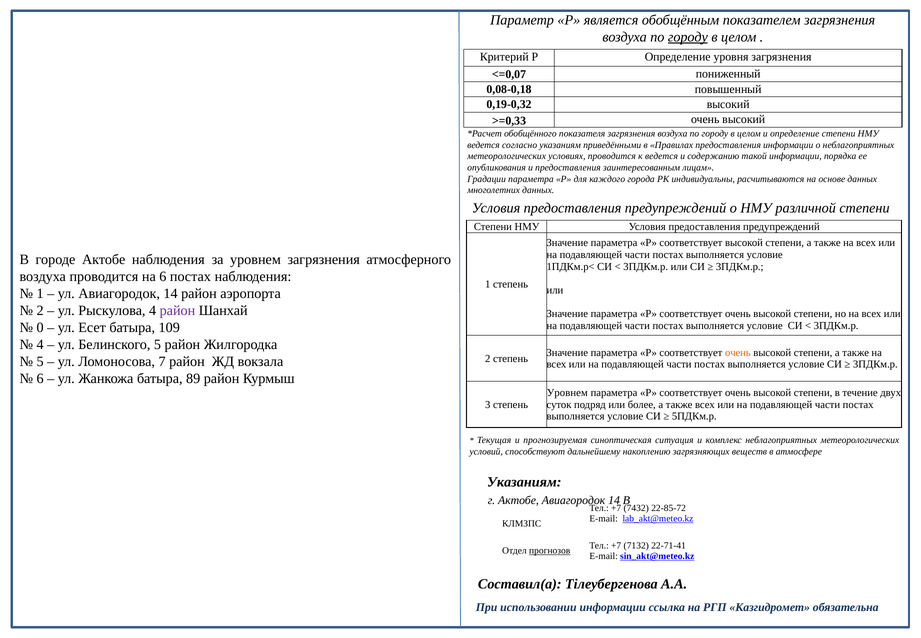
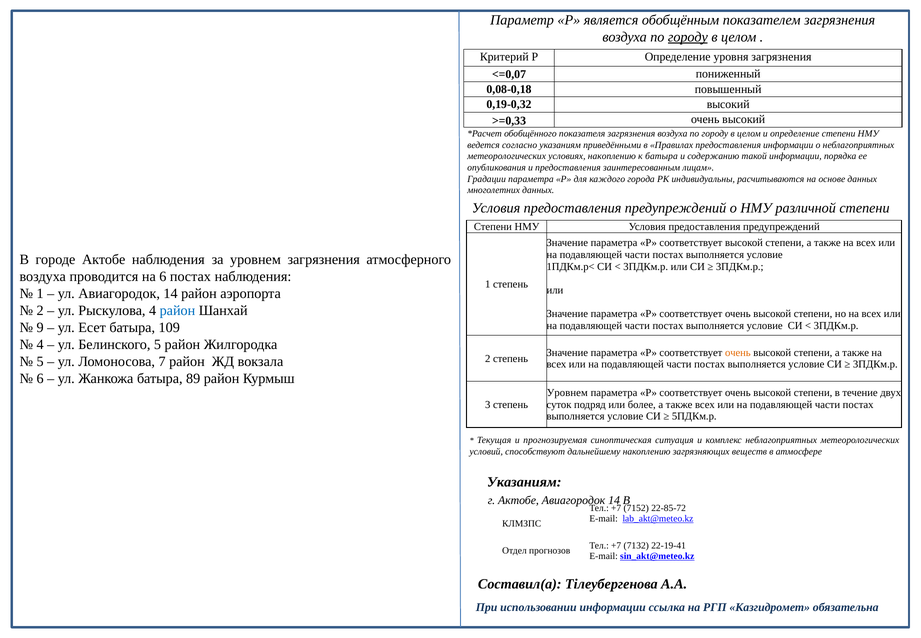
условиях проводится: проводится -> накоплению
к ведется: ведется -> батыра
район at (177, 310) colour: purple -> blue
0: 0 -> 9
7432: 7432 -> 7152
22-71-41: 22-71-41 -> 22-19-41
прогнозов underline: present -> none
